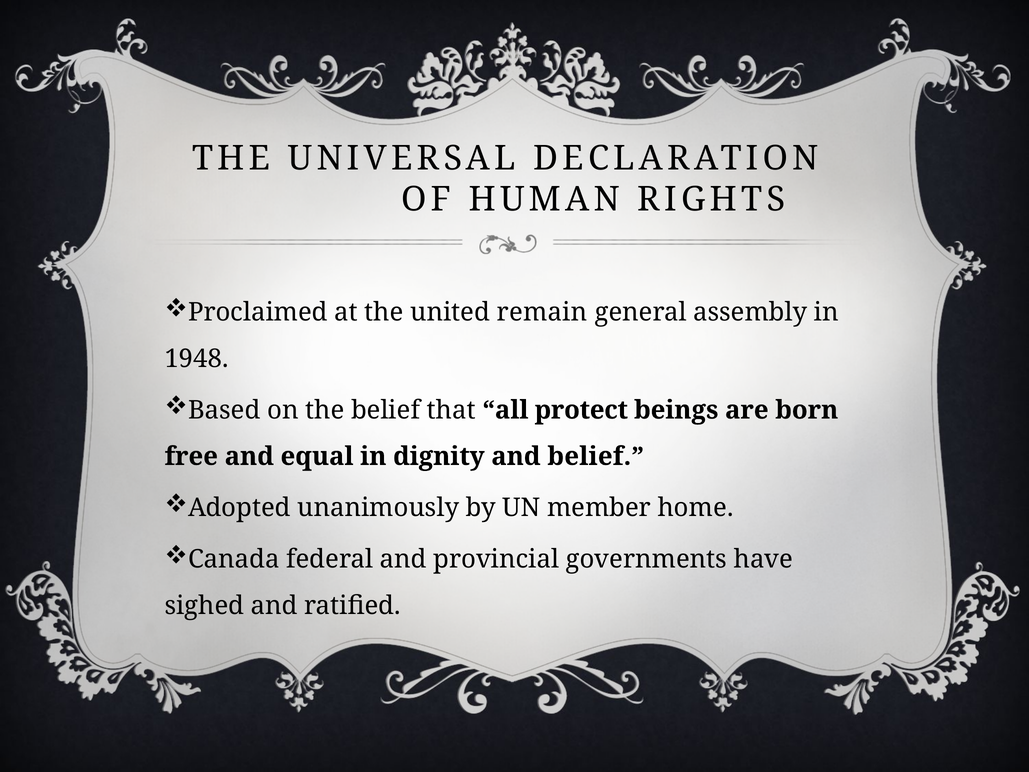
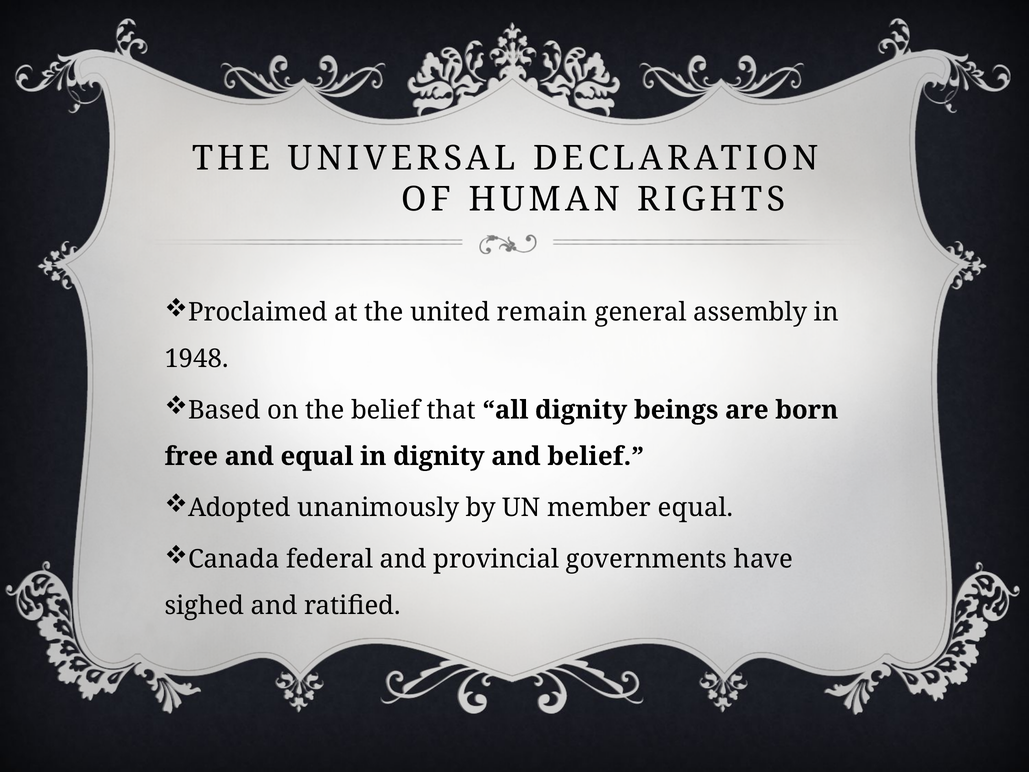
all protect: protect -> dignity
member home: home -> equal
